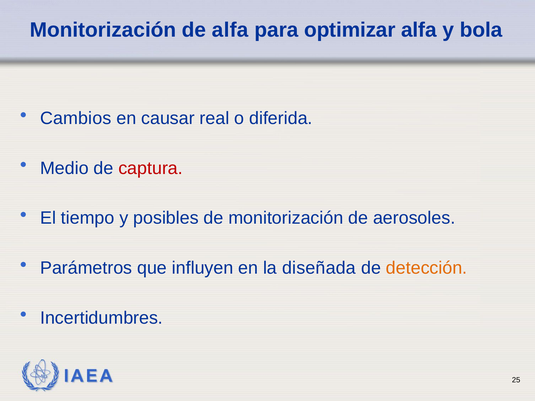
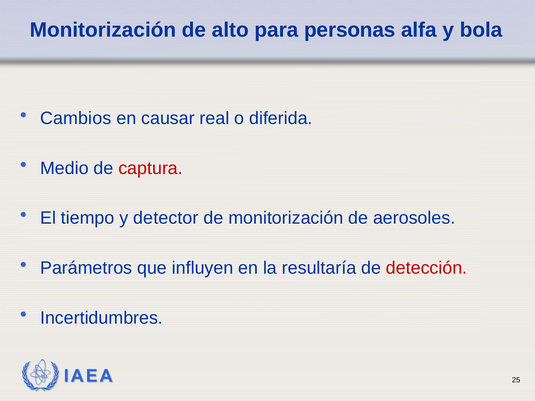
de alfa: alfa -> alto
optimizar: optimizar -> personas
posibles: posibles -> detector
diseñada: diseñada -> resultaría
detección colour: orange -> red
